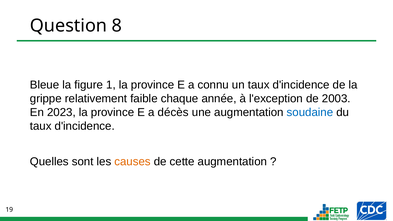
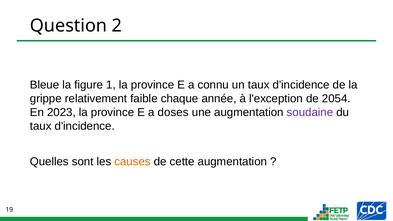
8: 8 -> 2
2003: 2003 -> 2054
décès: décès -> doses
soudaine colour: blue -> purple
